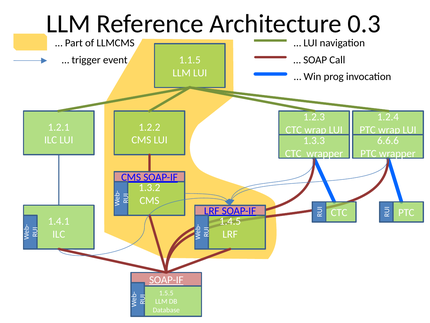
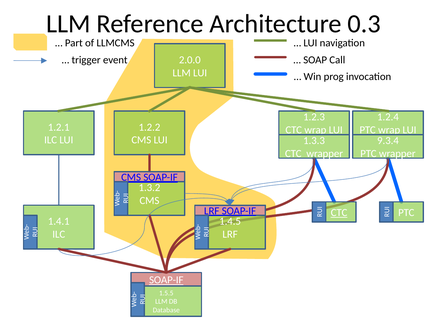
1.1.5: 1.1.5 -> 2.0.0
6.6.6: 6.6.6 -> 9.3.4
CTC at (339, 212) underline: none -> present
